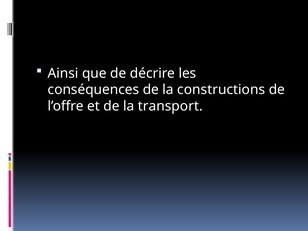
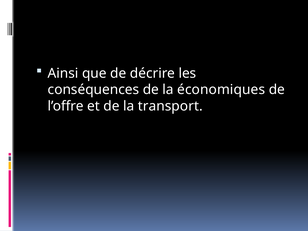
constructions: constructions -> économiques
